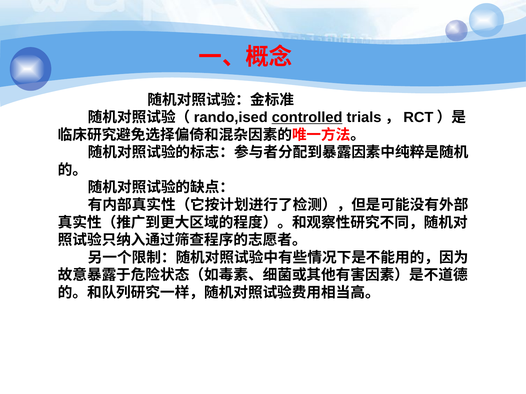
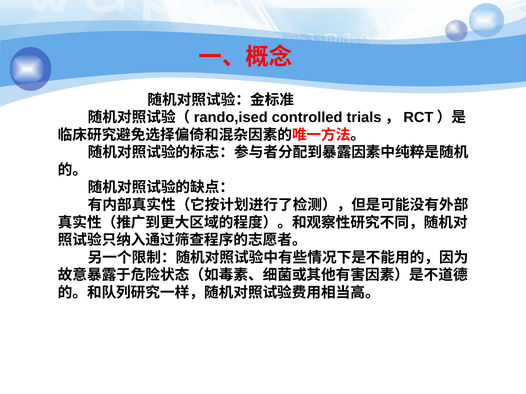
controlled underline: present -> none
